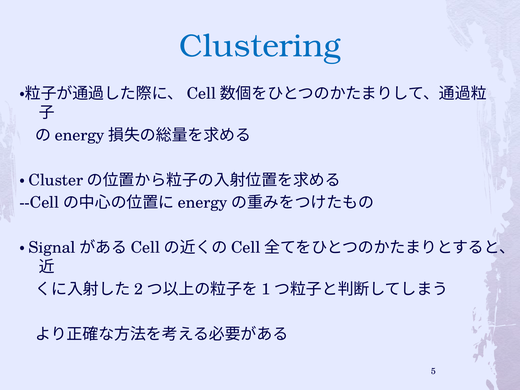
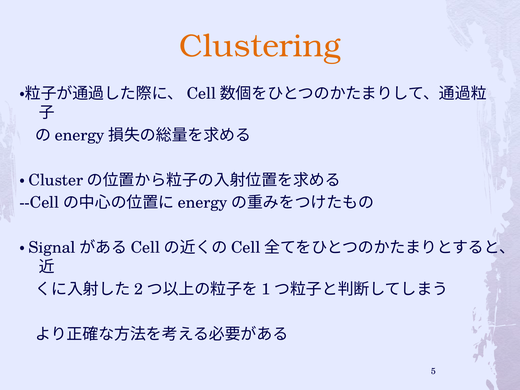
Clustering colour: blue -> orange
